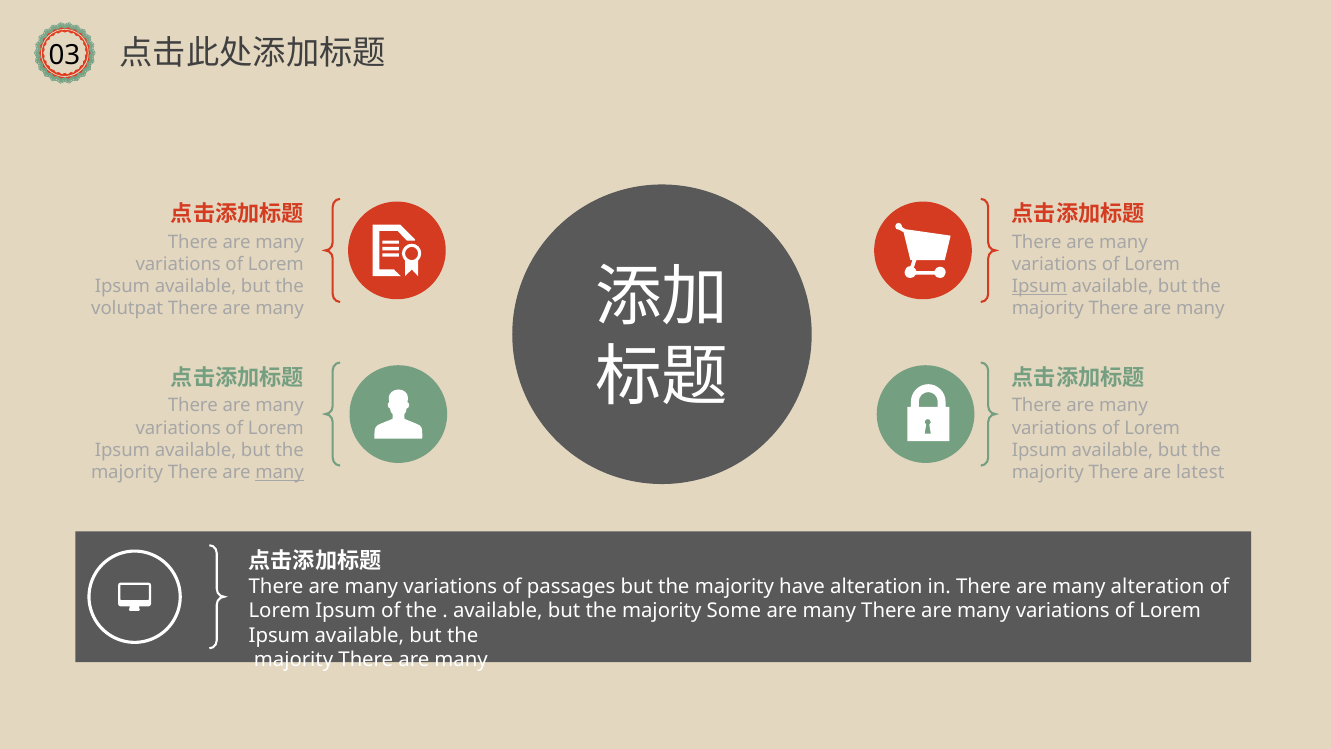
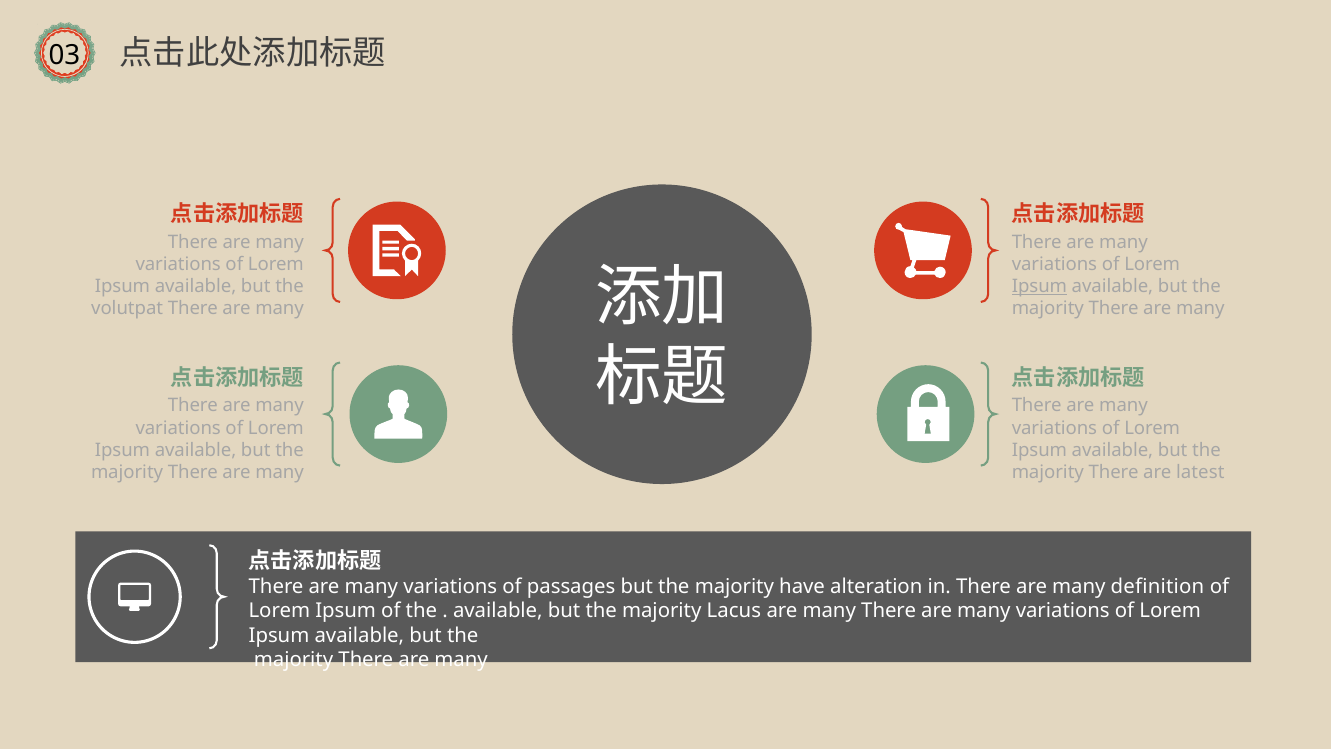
many at (280, 472) underline: present -> none
many alteration: alteration -> definition
Some: Some -> Lacus
